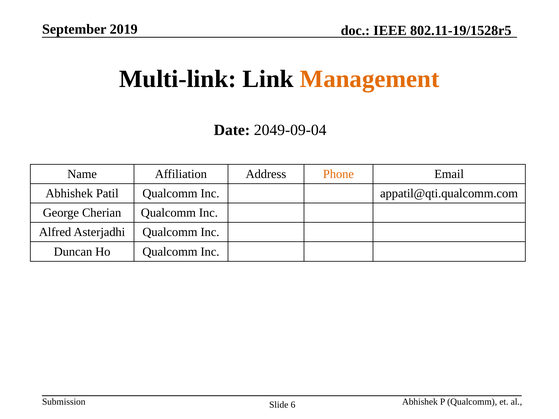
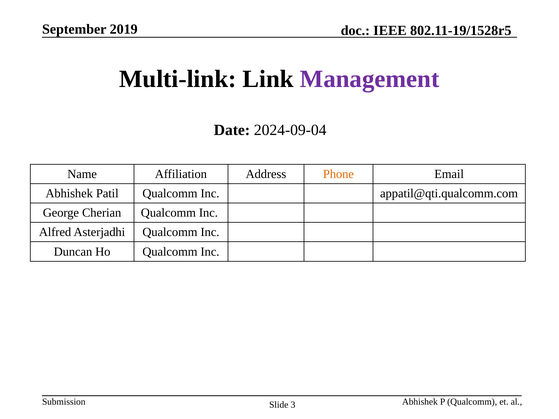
Management colour: orange -> purple
2049-09-04: 2049-09-04 -> 2024-09-04
6: 6 -> 3
